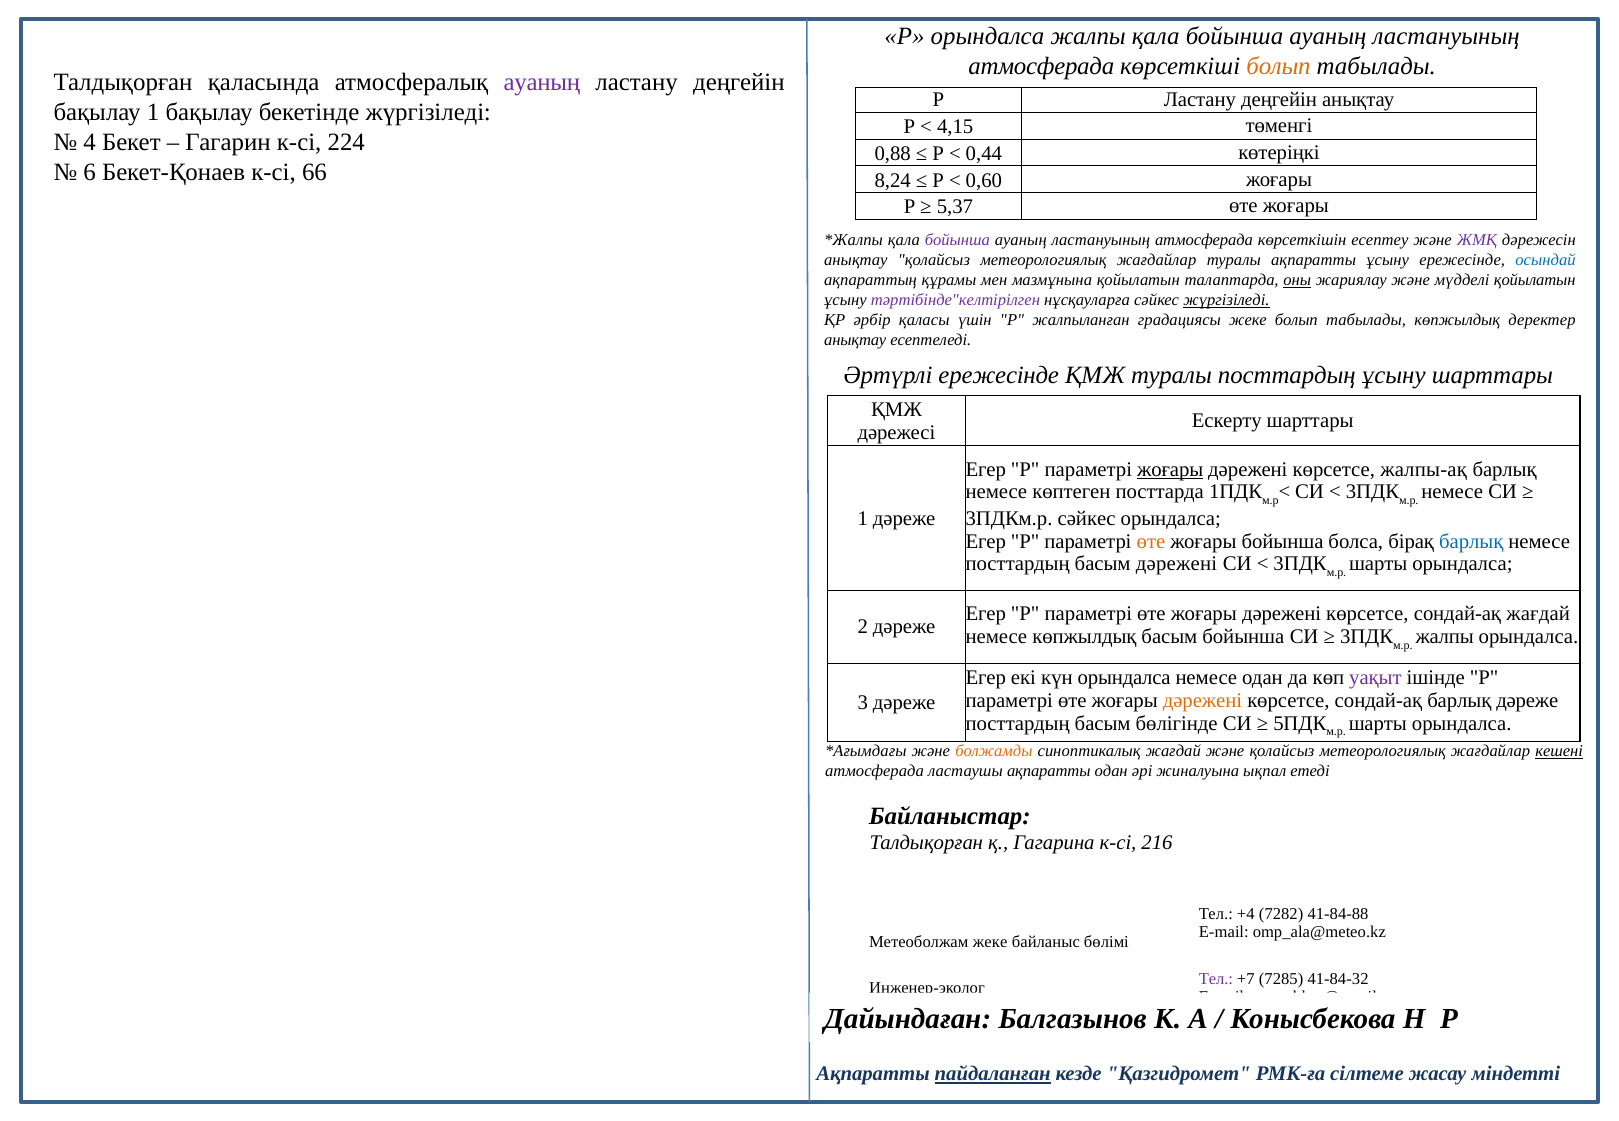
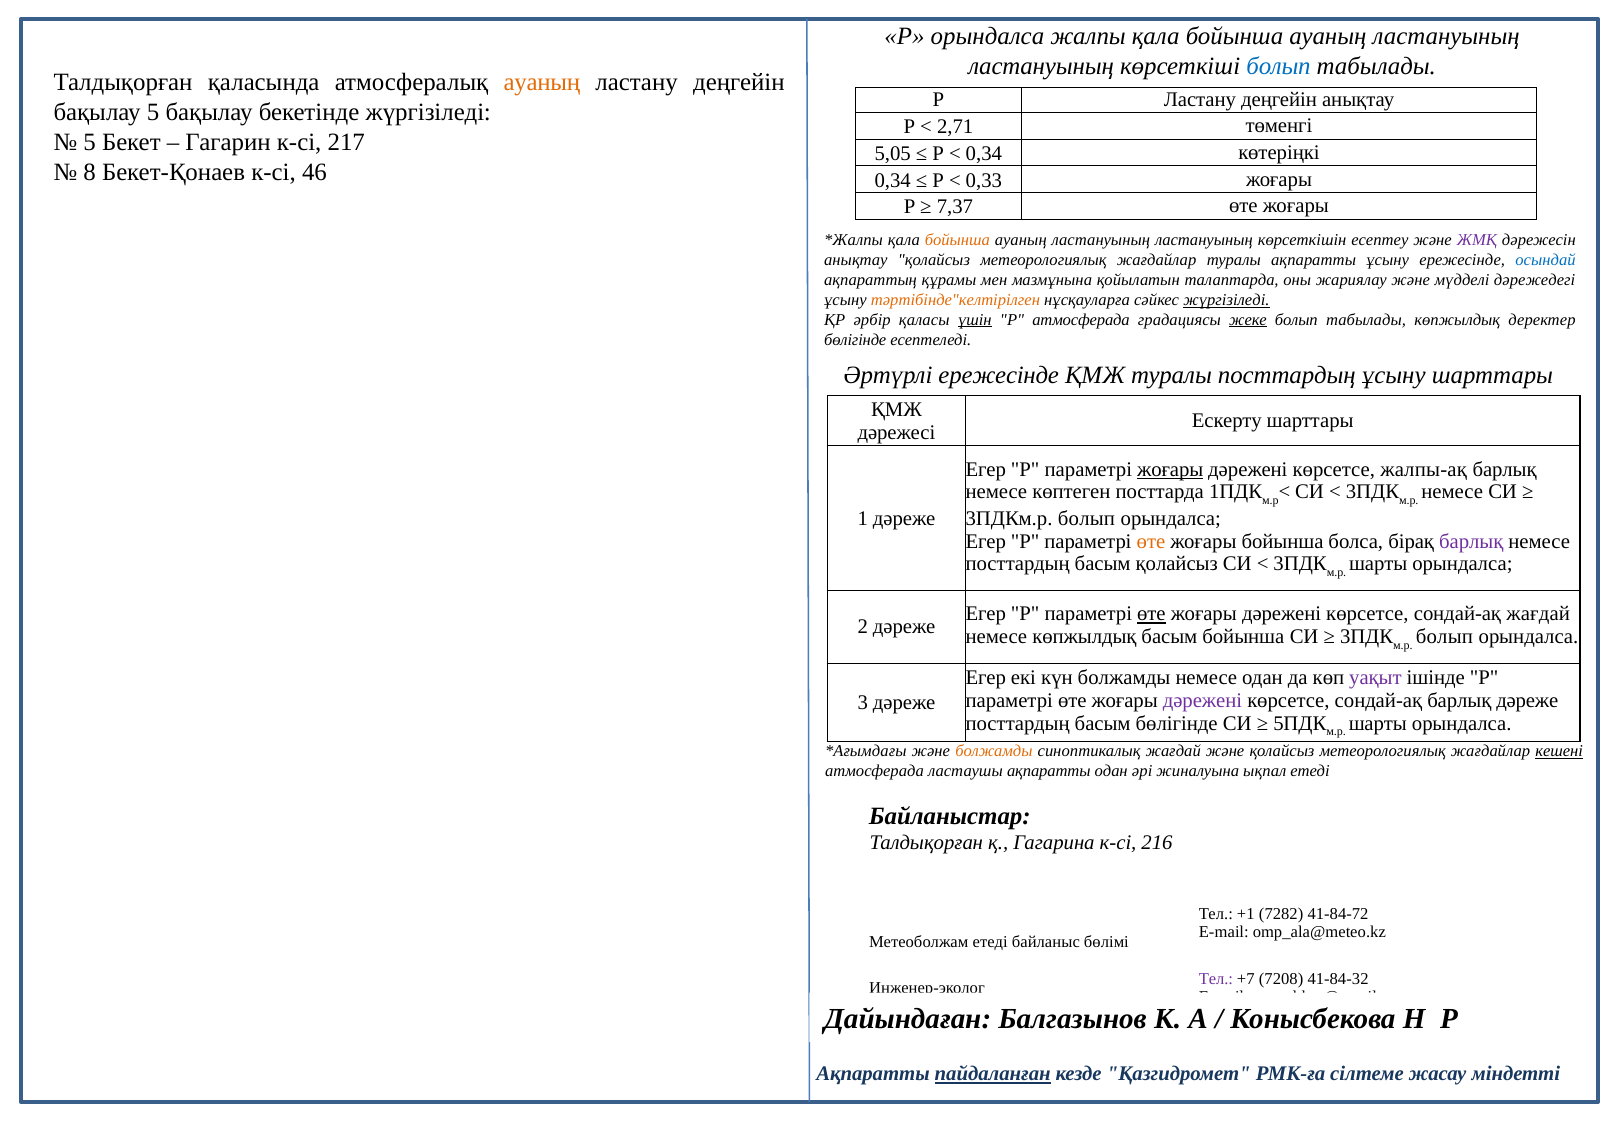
атмосферада at (1041, 66): атмосферада -> ластануының
болып at (1279, 66) colour: orange -> blue
ауаның at (542, 82) colour: purple -> orange
бақылау 1: 1 -> 5
4,15: 4,15 -> 2,71
4 at (90, 142): 4 -> 5
224: 224 -> 217
0,88: 0,88 -> 5,05
0,44 at (984, 153): 0,44 -> 0,34
6: 6 -> 8
66: 66 -> 46
8,24 at (893, 180): 8,24 -> 0,34
0,60: 0,60 -> 0,33
5,37: 5,37 -> 7,37
бойынша at (957, 240) colour: purple -> orange
атмосферада at (1204, 240): атмосферада -> ластануының
оны underline: present -> none
мүдделі қойылатын: қойылатын -> дәрежедегі
тәртібінде"келтірілген colour: purple -> orange
үшін underline: none -> present
Р жалпыланған: жалпыланған -> атмосферада
жеке at (1248, 320) underline: none -> present
анықтау at (855, 340): анықтау -> бөлігінде
3ПДКм.р сәйкес: сәйкес -> болып
барлық at (1471, 541) colour: blue -> purple
басым дәрежені: дәрежені -> қолайсыз
өте at (1151, 614) underline: none -> present
жалпы at (1445, 637): жалпы -> болып
күн орындалса: орындалса -> болжамды
дәрежені at (1203, 701) colour: orange -> purple
+4: +4 -> +1
41-84-88: 41-84-88 -> 41-84-72
Метеоболжам жеке: жеке -> етеді
7285: 7285 -> 7208
